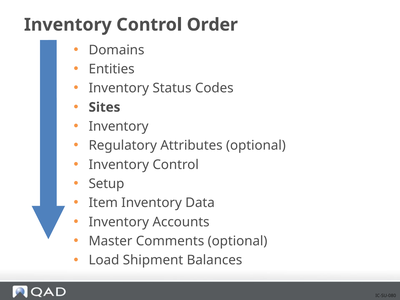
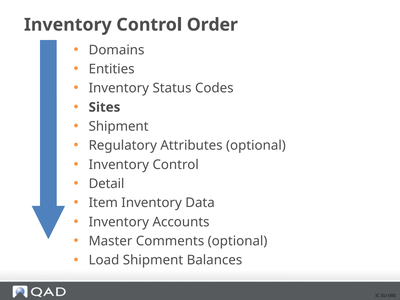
Inventory at (119, 126): Inventory -> Shipment
Setup: Setup -> Detail
